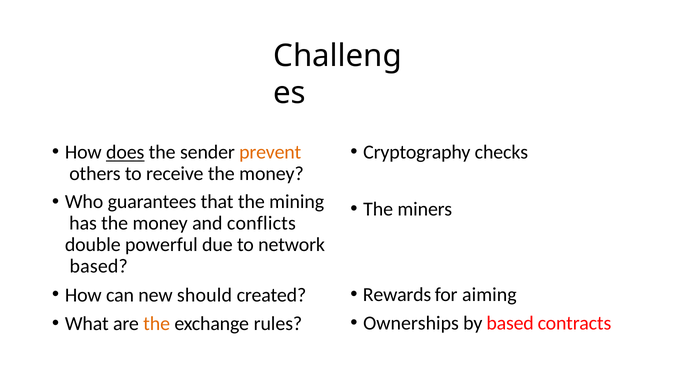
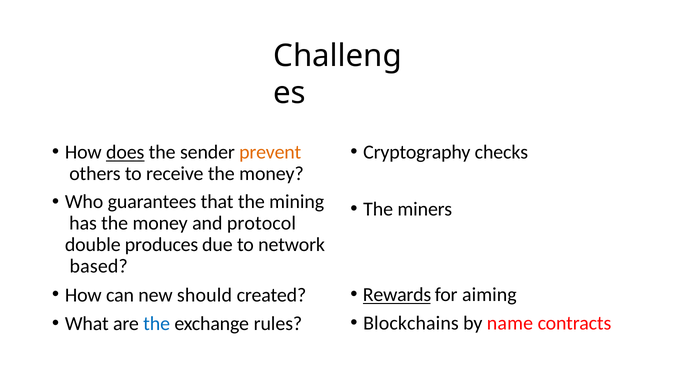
conflicts: conflicts -> protocol
powerful: powerful -> produces
Rewards underline: none -> present
Ownerships: Ownerships -> Blockchains
by based: based -> name
the at (157, 324) colour: orange -> blue
